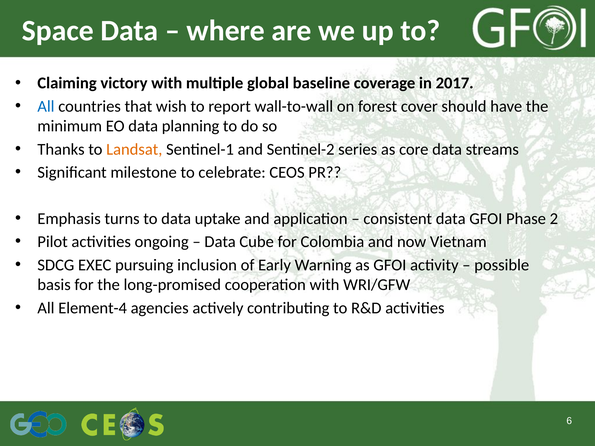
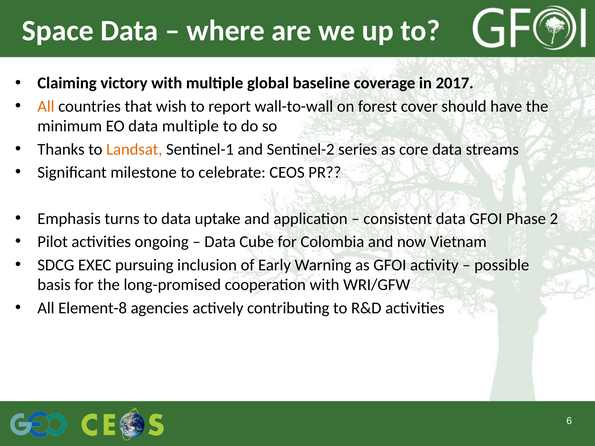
All at (46, 106) colour: blue -> orange
data planning: planning -> multiple
Element-4: Element-4 -> Element-8
